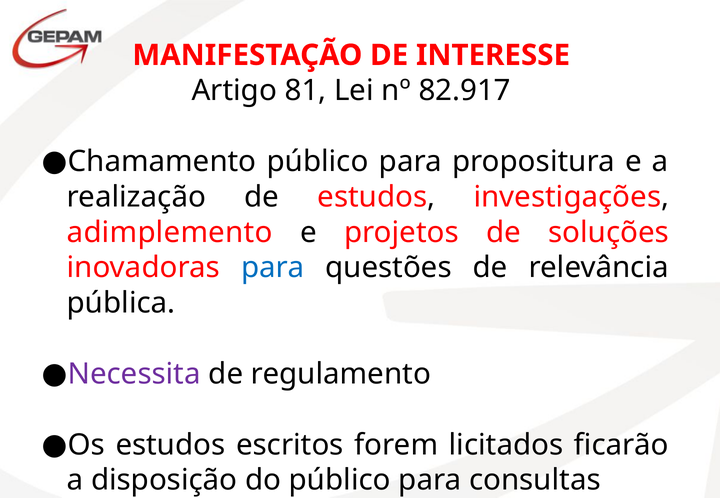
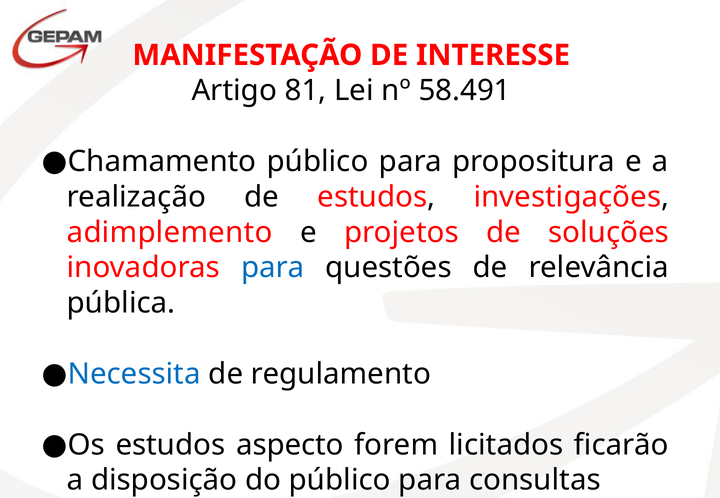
82.917: 82.917 -> 58.491
Necessita colour: purple -> blue
escritos: escritos -> aspecto
